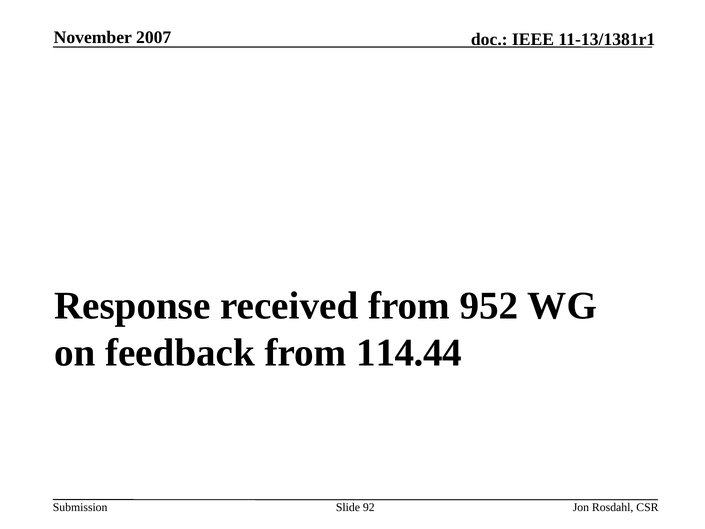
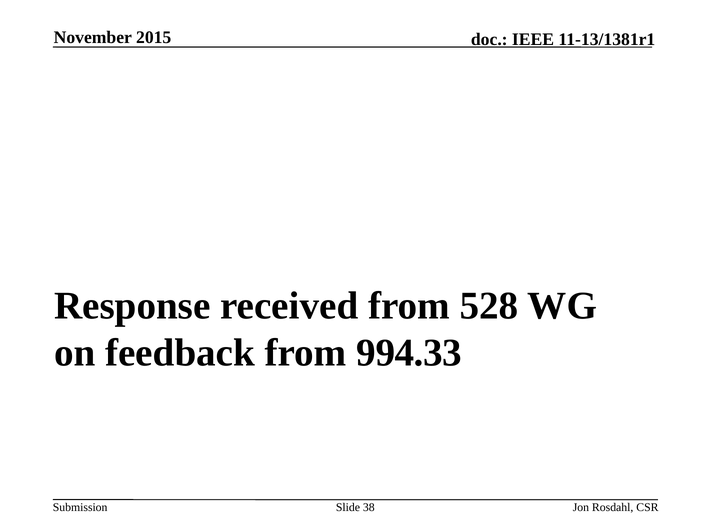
2007: 2007 -> 2015
952: 952 -> 528
114.44: 114.44 -> 994.33
92: 92 -> 38
